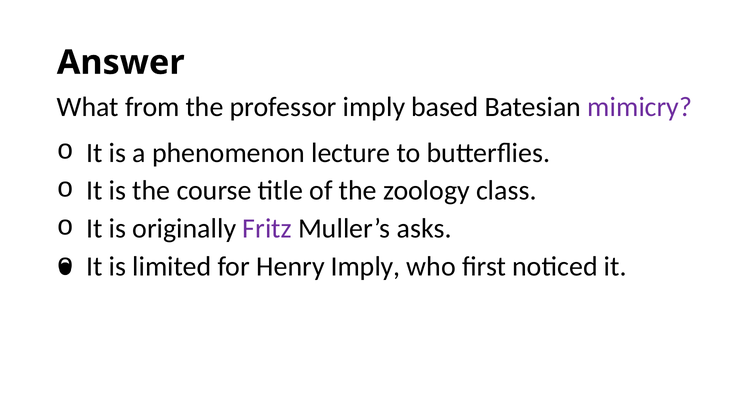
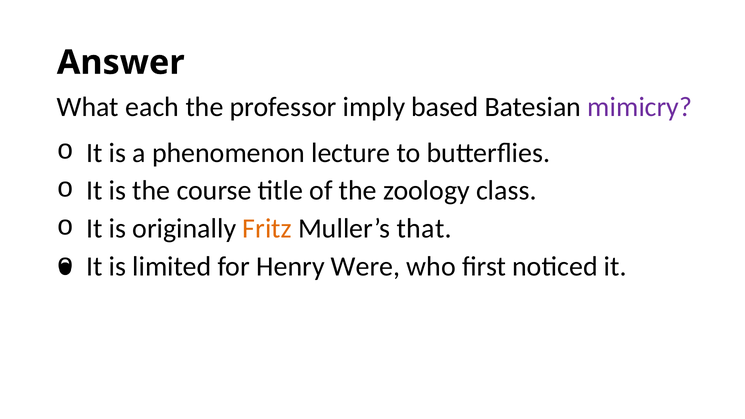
from: from -> each
Fritz colour: purple -> orange
asks: asks -> that
Henry Imply: Imply -> Were
